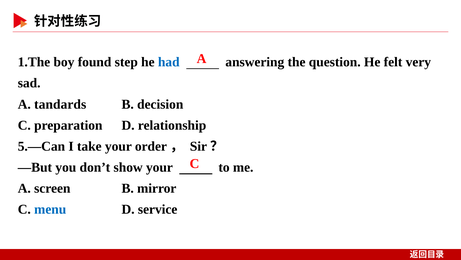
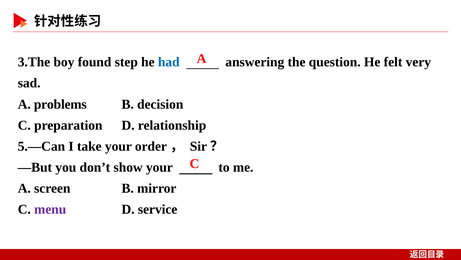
1.The: 1.The -> 3.The
tandards: tandards -> problems
menu colour: blue -> purple
